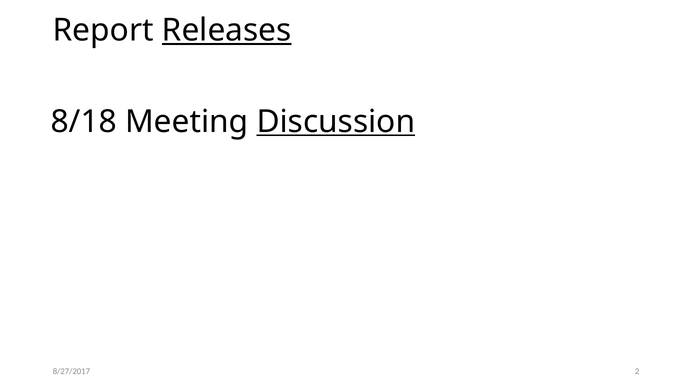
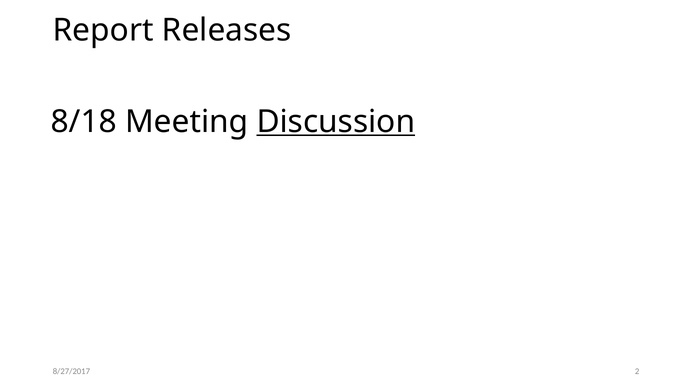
Releases underline: present -> none
